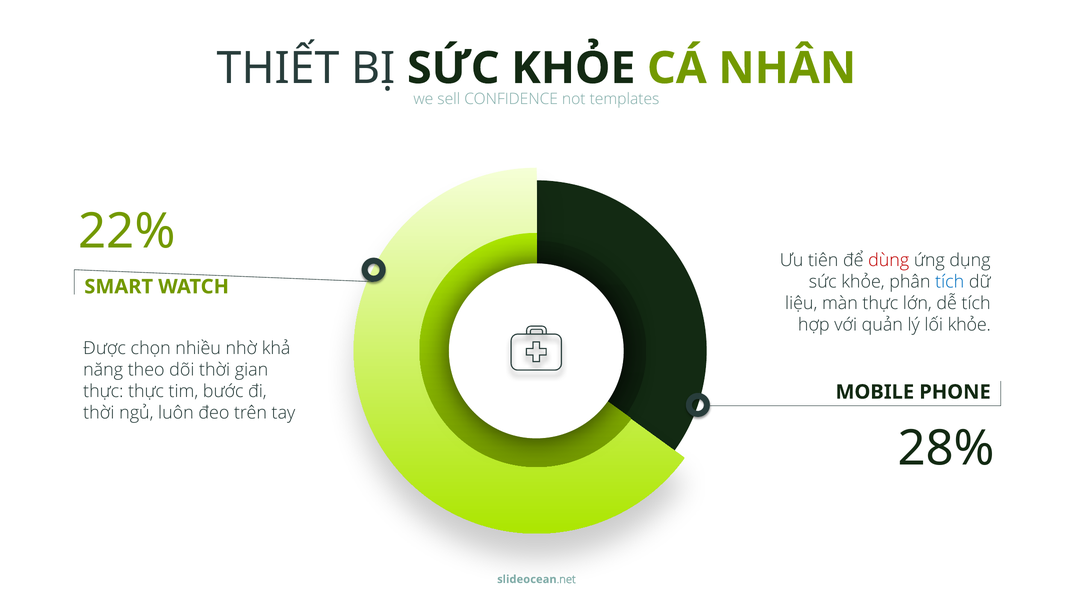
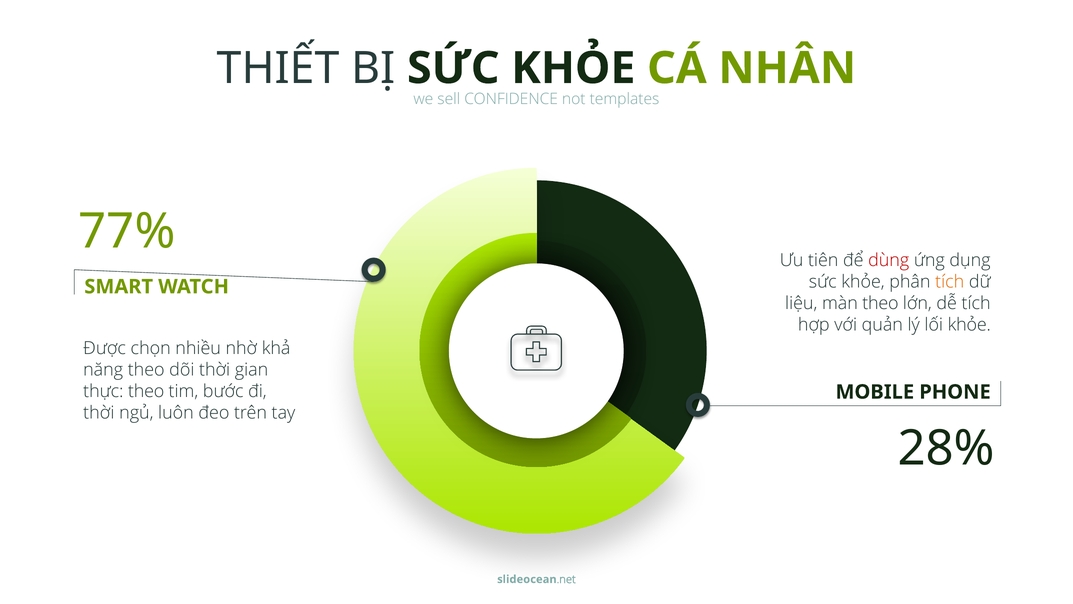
22%: 22% -> 77%
tích at (950, 282) colour: blue -> orange
màn thực: thực -> theo
thực thực: thực -> theo
